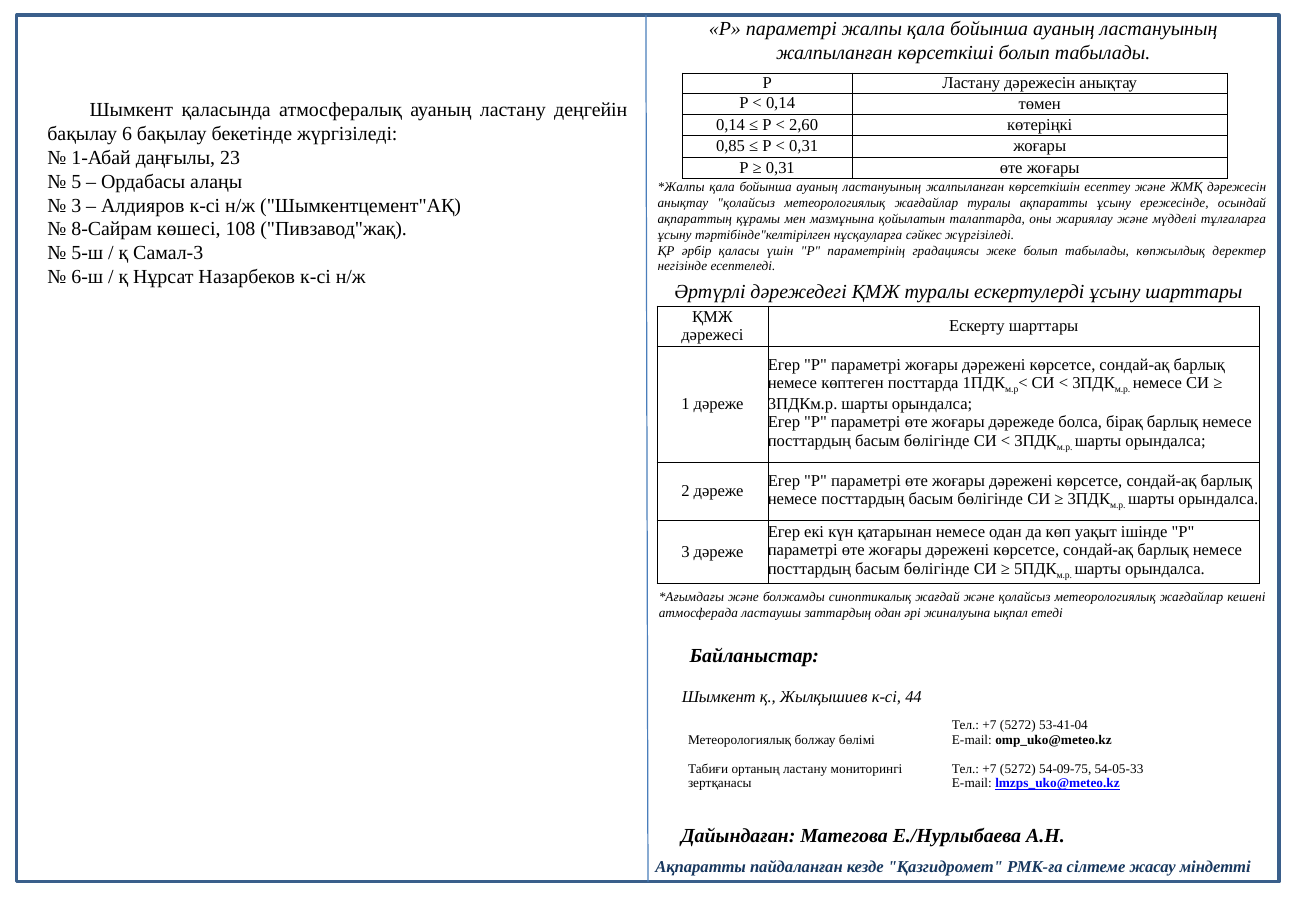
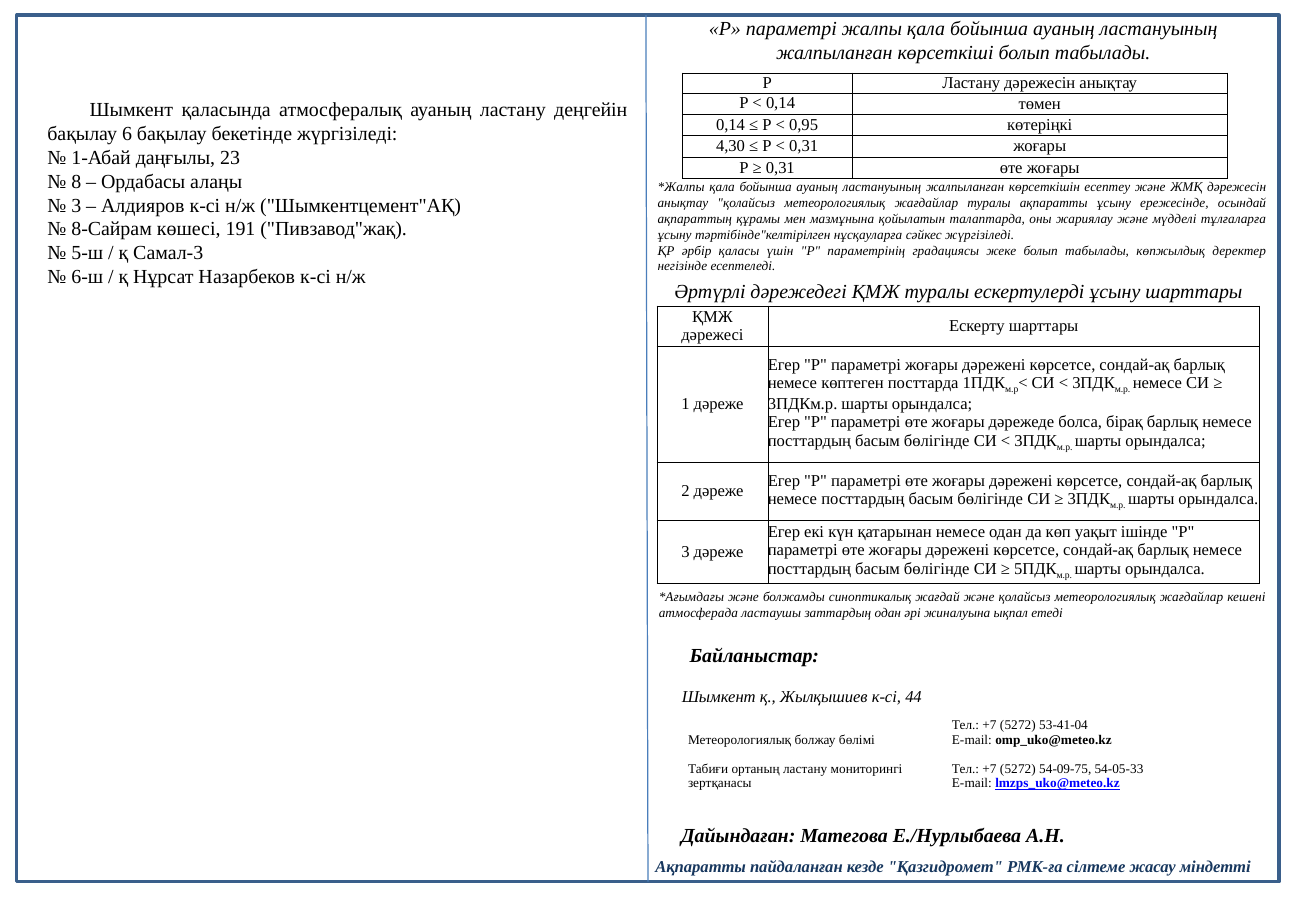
2,60: 2,60 -> 0,95
0,85: 0,85 -> 4,30
5: 5 -> 8
108: 108 -> 191
